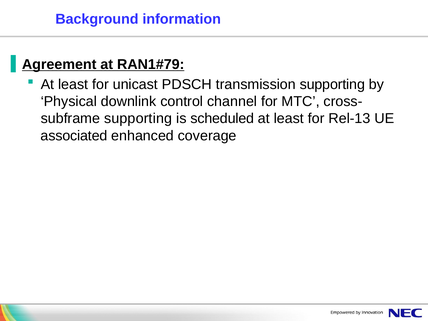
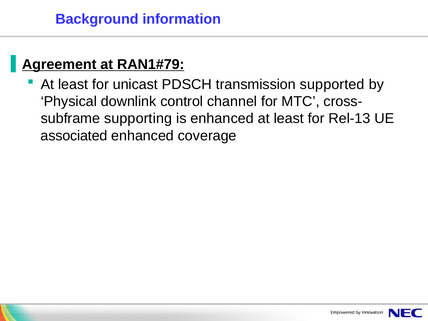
transmission supporting: supporting -> supported
is scheduled: scheduled -> enhanced
